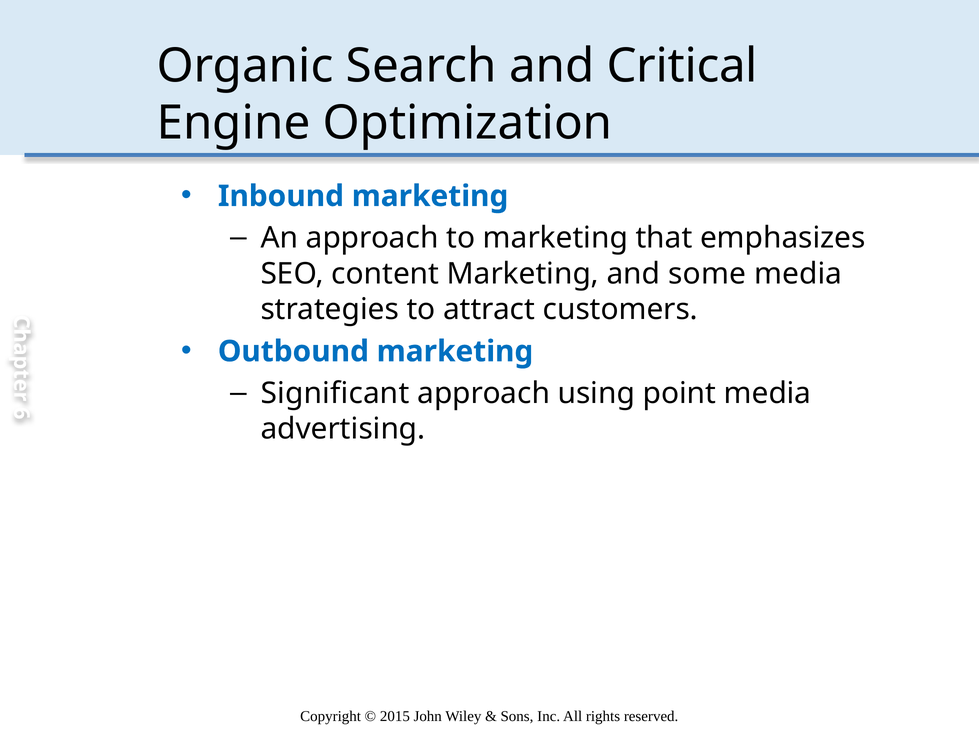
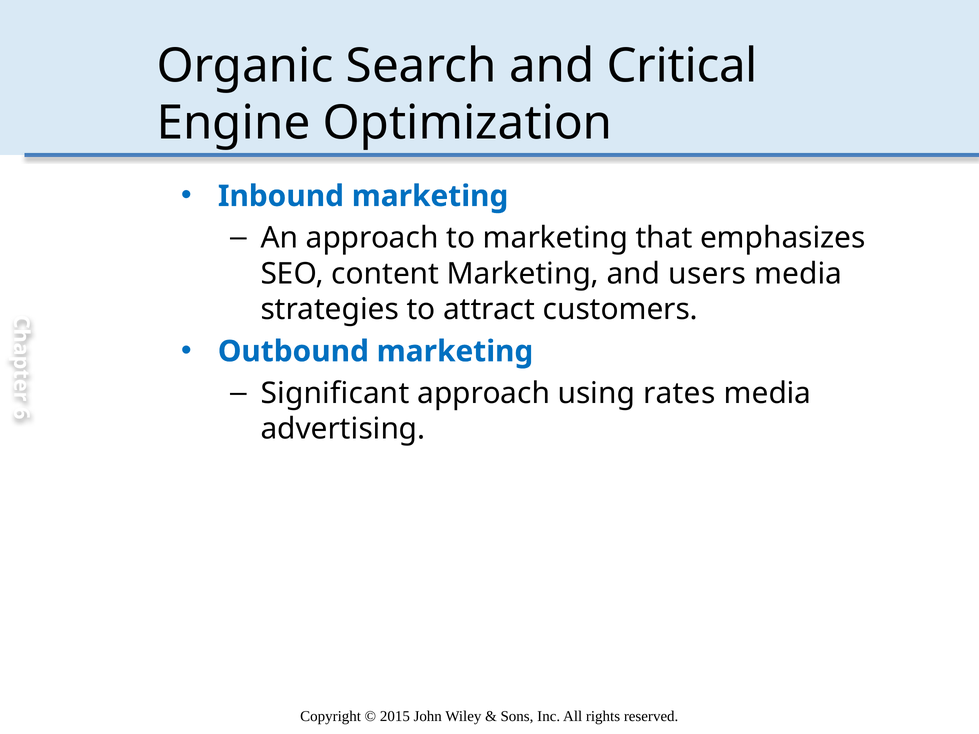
some: some -> users
point: point -> rates
